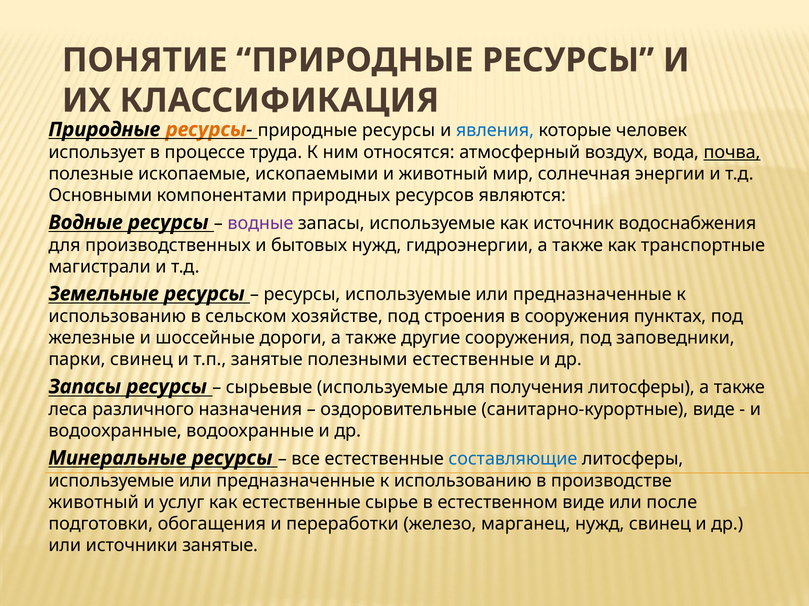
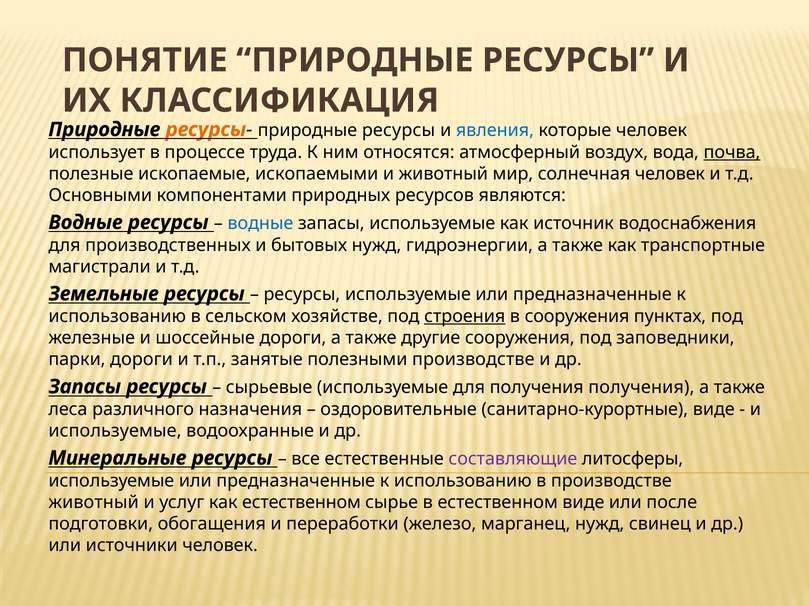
солнечная энергии: энергии -> человек
водные at (260, 223) colour: purple -> blue
строения underline: none -> present
парки свинец: свинец -> дороги
полезными естественные: естественные -> производстве
получения литосферы: литосферы -> получения
водоохранные at (115, 431): водоохранные -> используемые
составляющие colour: blue -> purple
как естественные: естественные -> естественном
источники занятые: занятые -> человек
